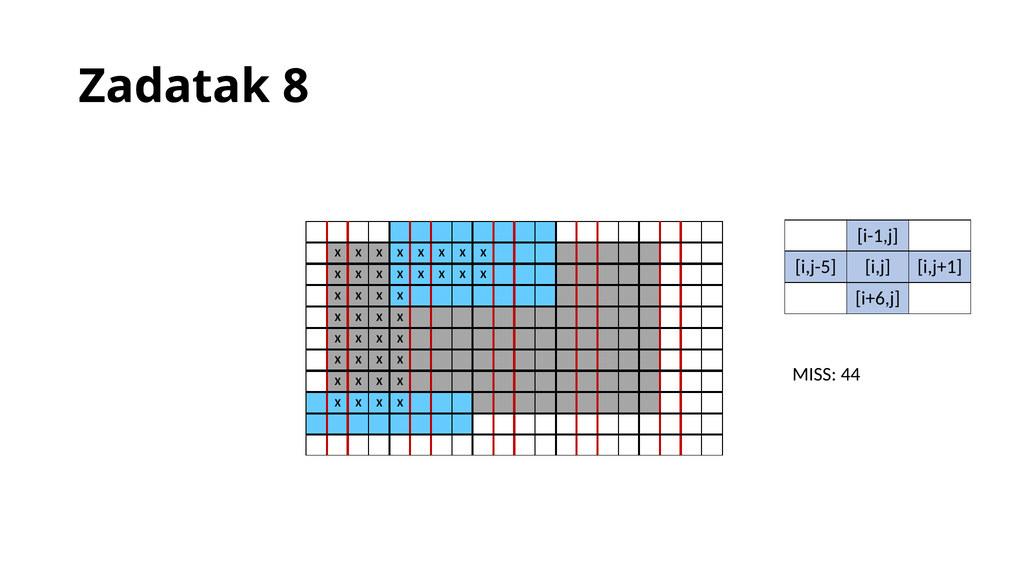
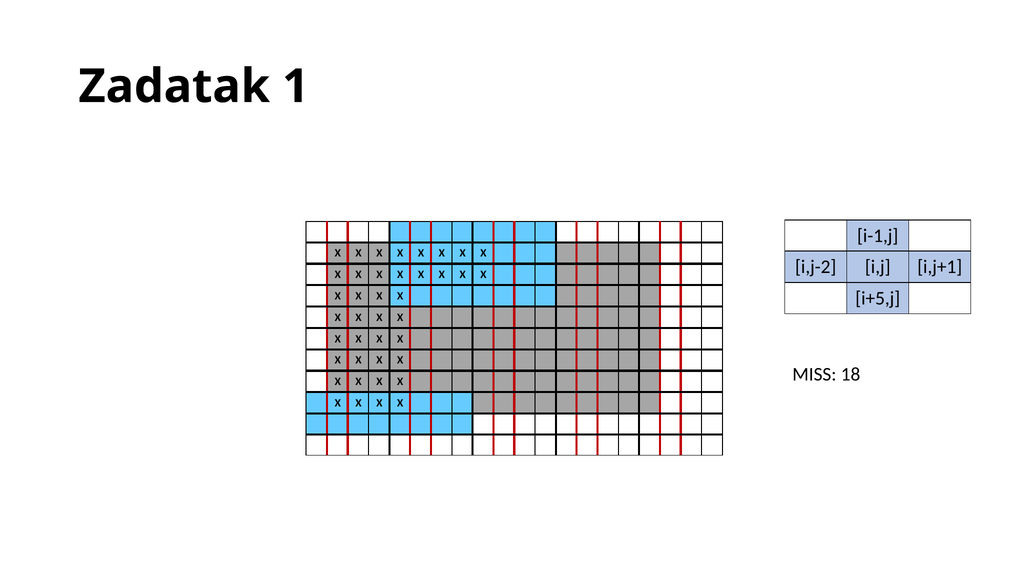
8: 8 -> 1
i,j-5: i,j-5 -> i,j-2
i+6,j: i+6,j -> i+5,j
44: 44 -> 18
